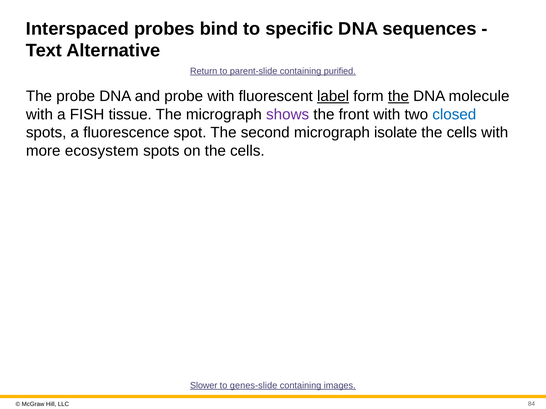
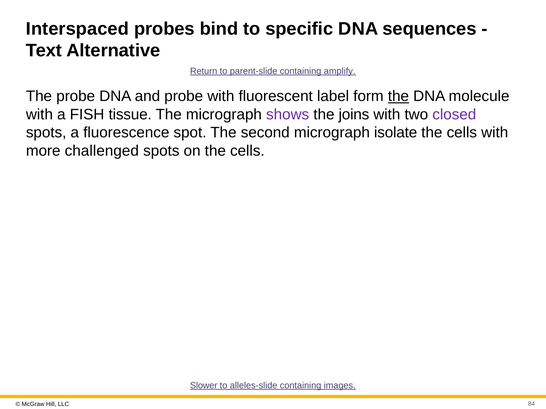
purified: purified -> amplify
label underline: present -> none
front: front -> joins
closed colour: blue -> purple
ecosystem: ecosystem -> challenged
genes-slide: genes-slide -> alleles-slide
